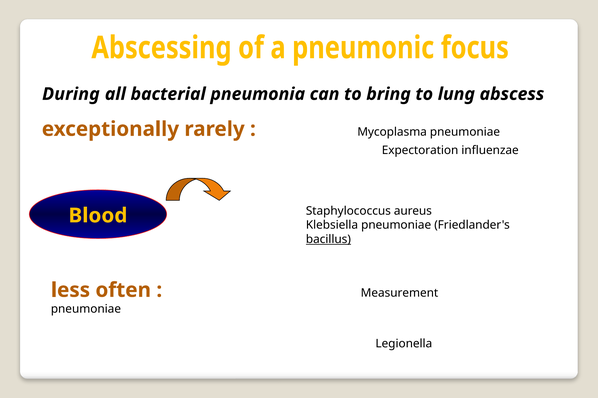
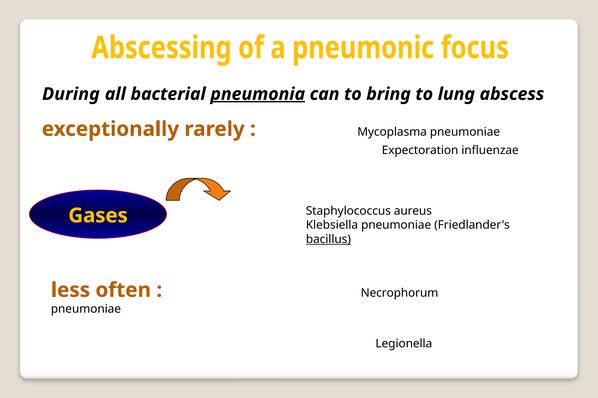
pneumonia underline: none -> present
Blood: Blood -> Gases
Measurement: Measurement -> Necrophorum
